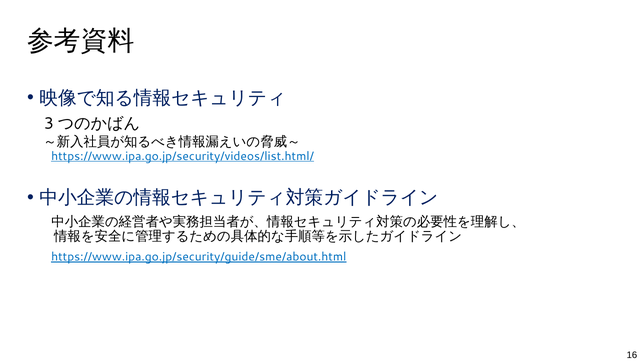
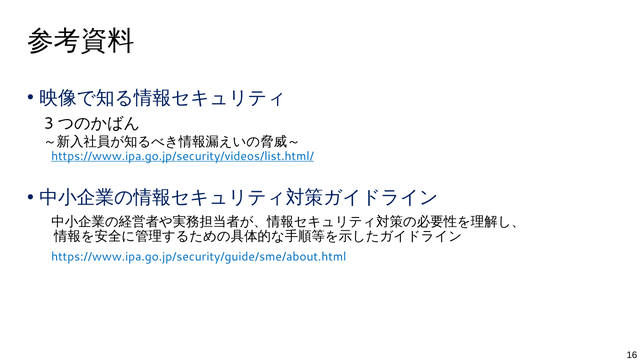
https://www.ipa.go.jp/security/guide/sme/about.html underline: present -> none
